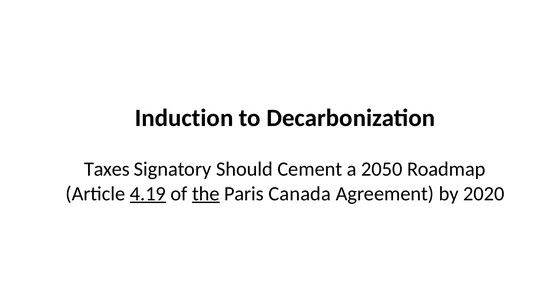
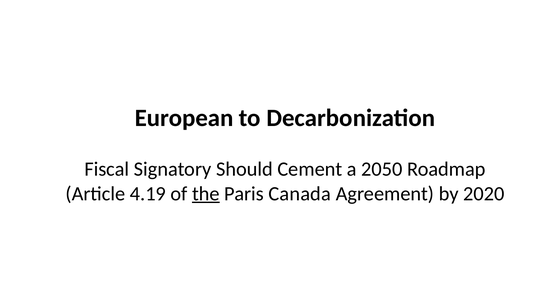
Induction: Induction -> European
Taxes: Taxes -> Fiscal
4.19 underline: present -> none
